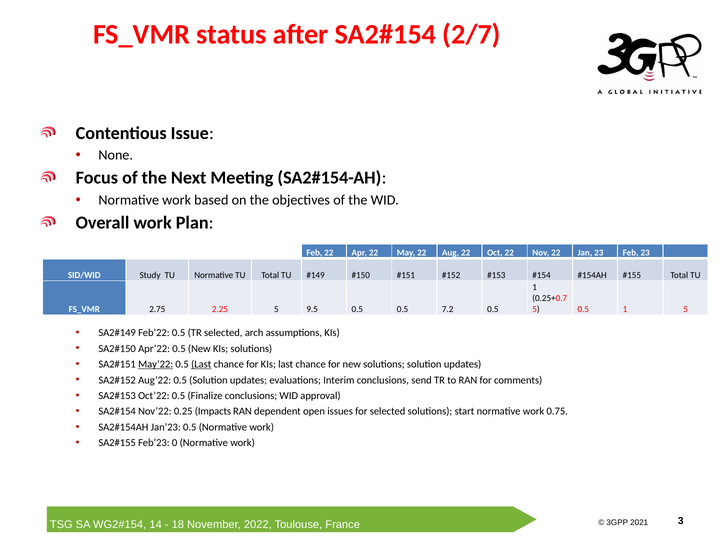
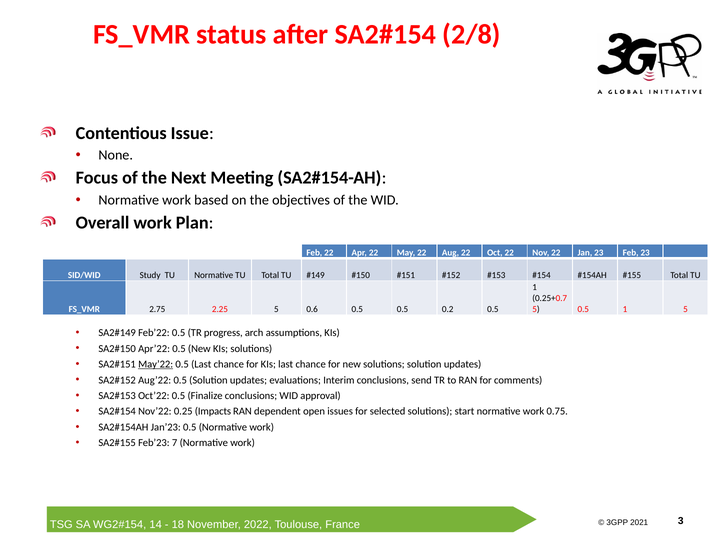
2/7: 2/7 -> 2/8
9.5: 9.5 -> 0.6
7.2: 7.2 -> 0.2
TR selected: selected -> progress
Last at (201, 364) underline: present -> none
0: 0 -> 7
